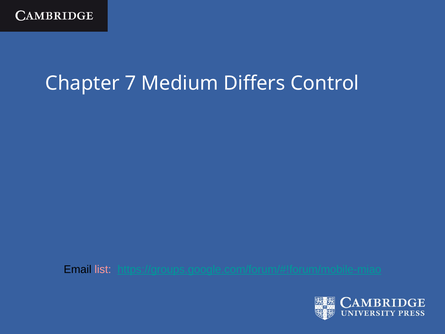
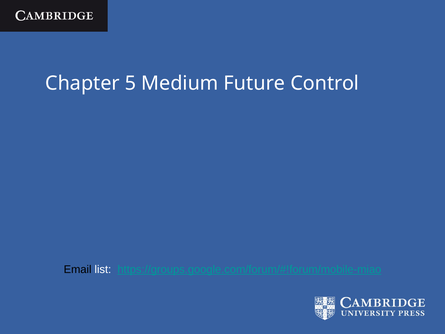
7: 7 -> 5
Differs: Differs -> Future
list colour: pink -> white
